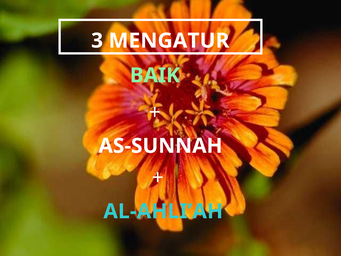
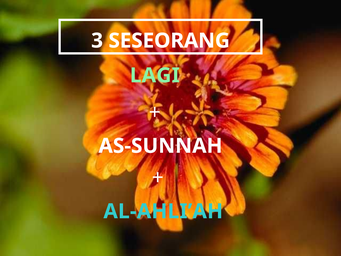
MENGATUR: MENGATUR -> SESEORANG
BAIK: BAIK -> LAGI
